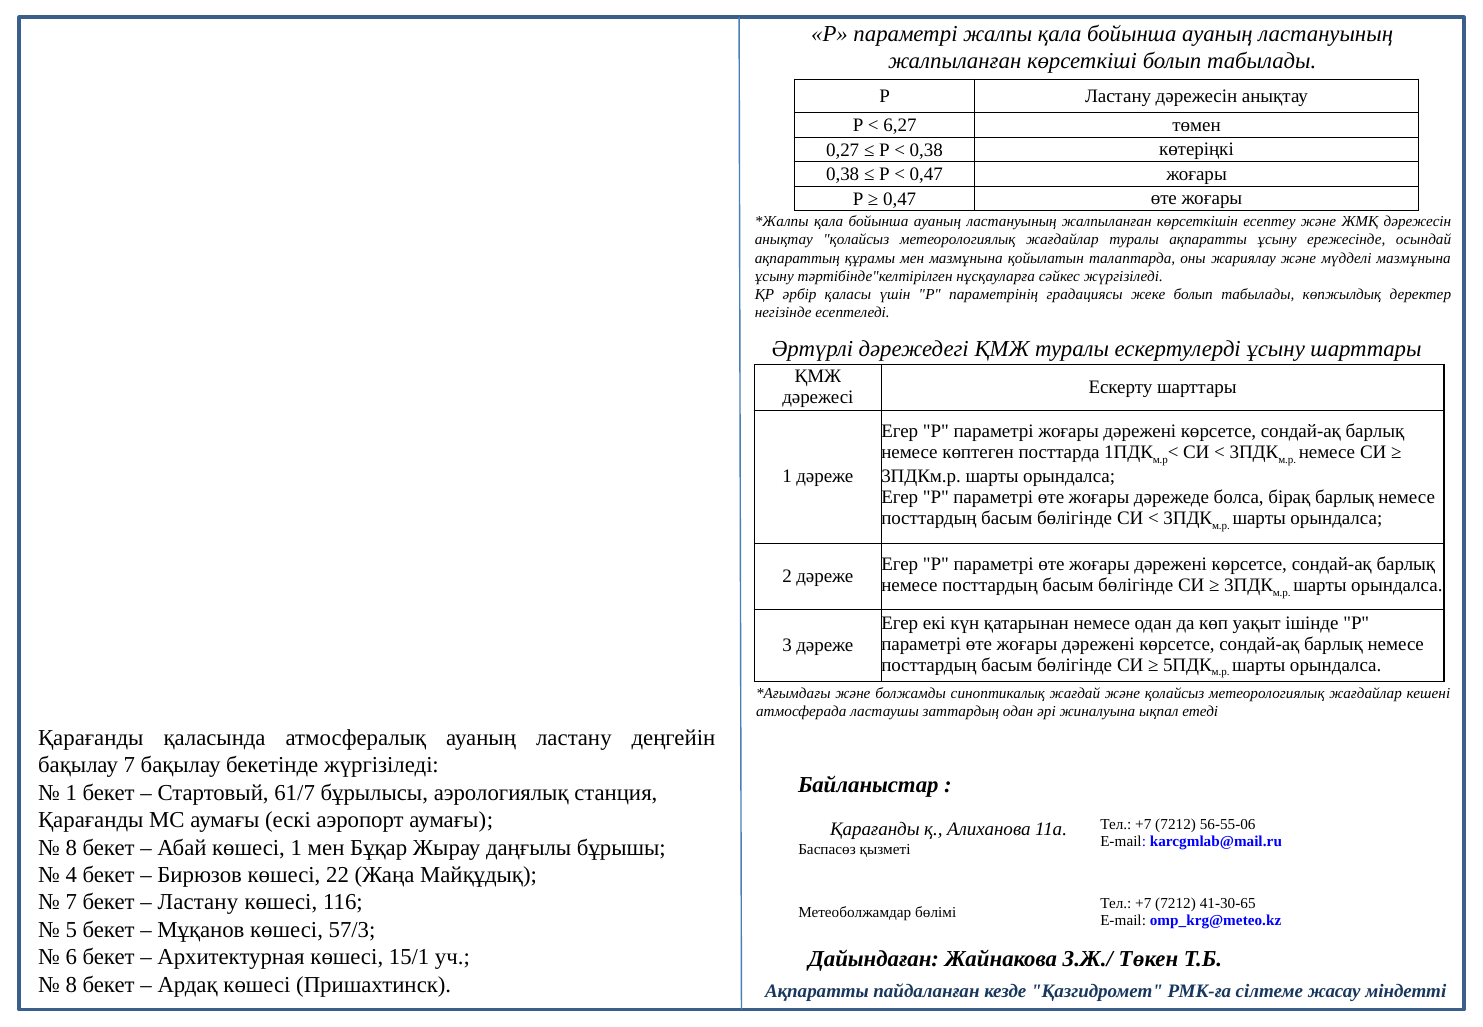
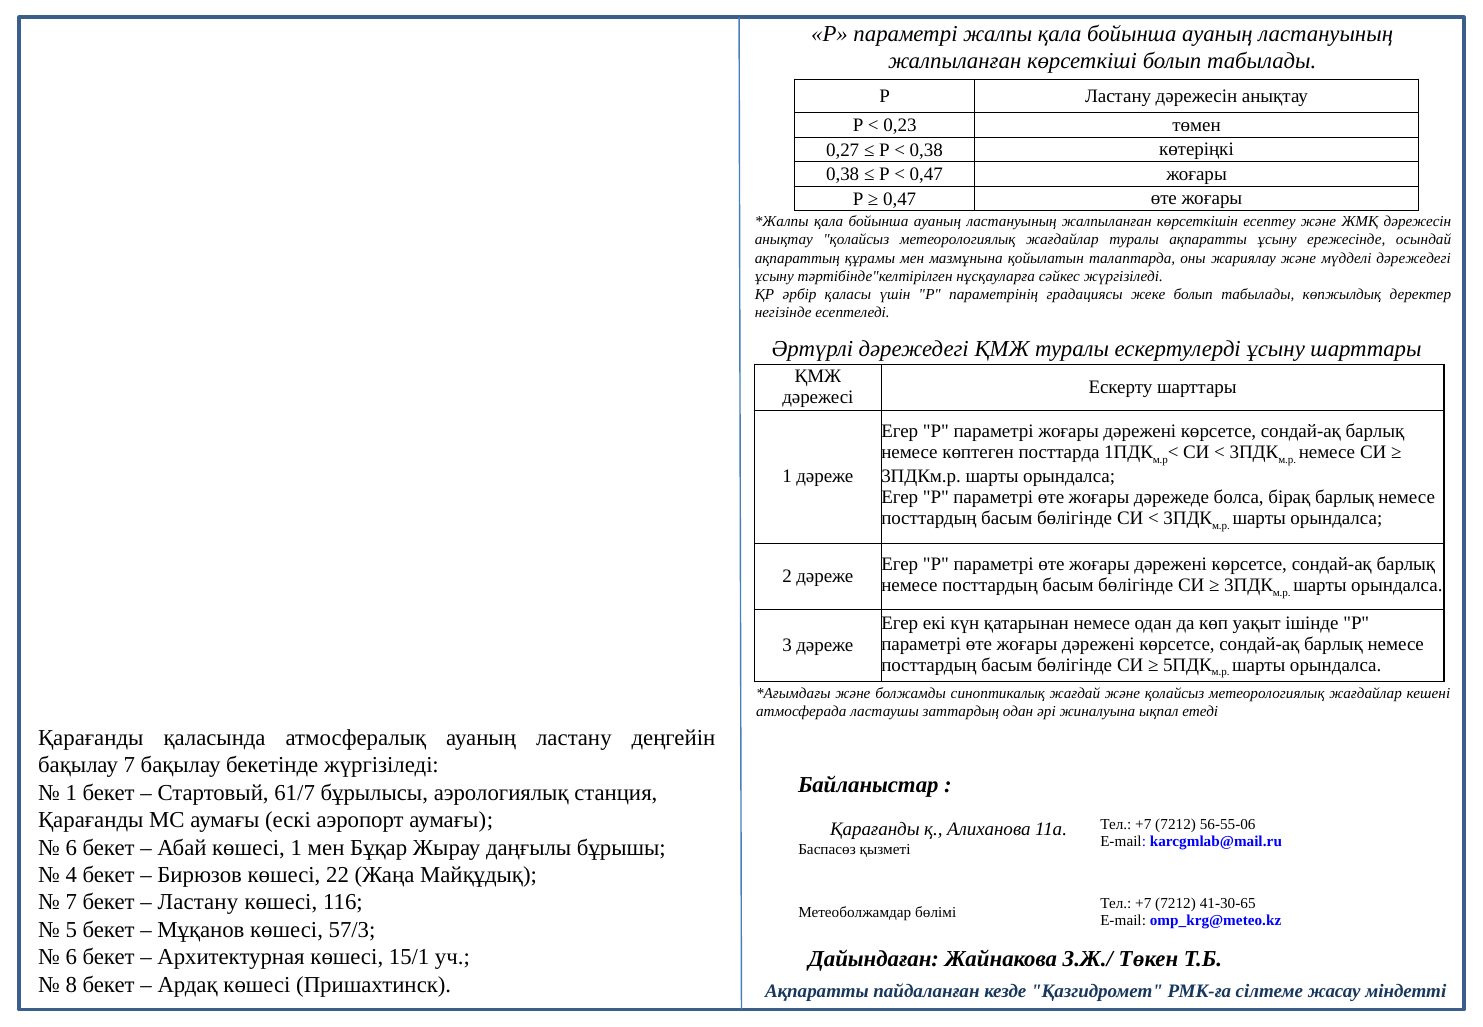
6,27: 6,27 -> 0,23
мүдделі мазмұнына: мазмұнына -> дәрежедегі
8 at (71, 847): 8 -> 6
